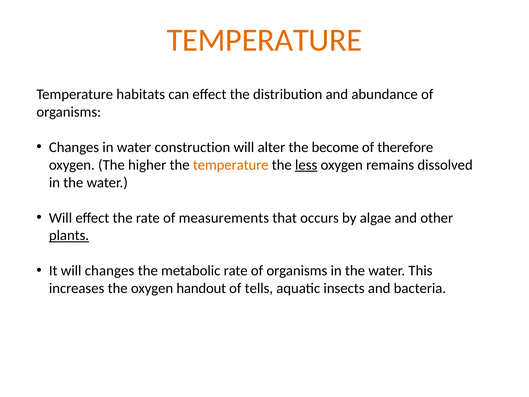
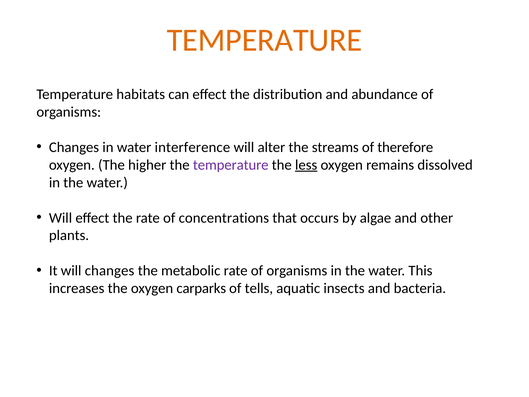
construction: construction -> interference
become: become -> streams
temperature at (231, 165) colour: orange -> purple
measurements: measurements -> concentrations
plants underline: present -> none
handout: handout -> carparks
